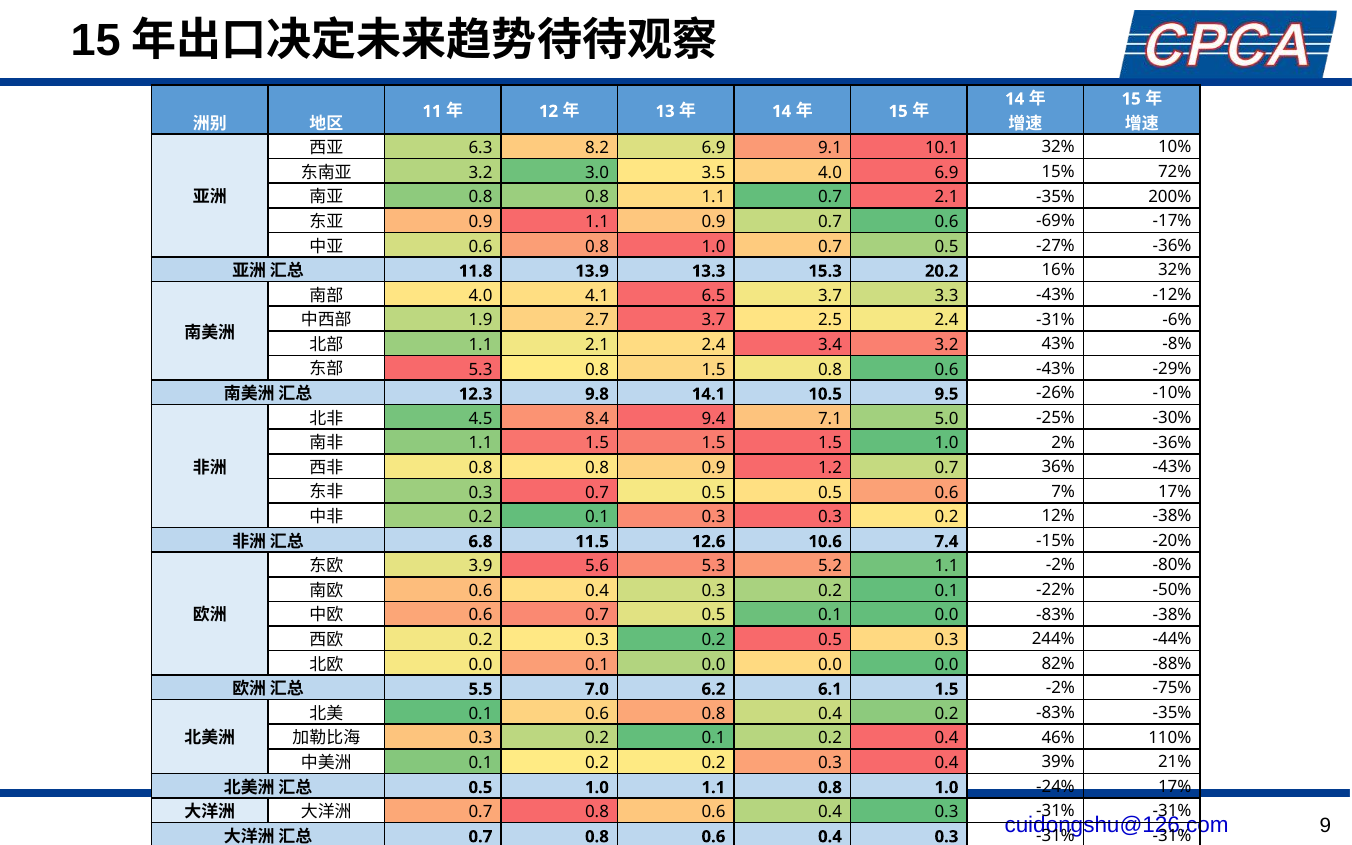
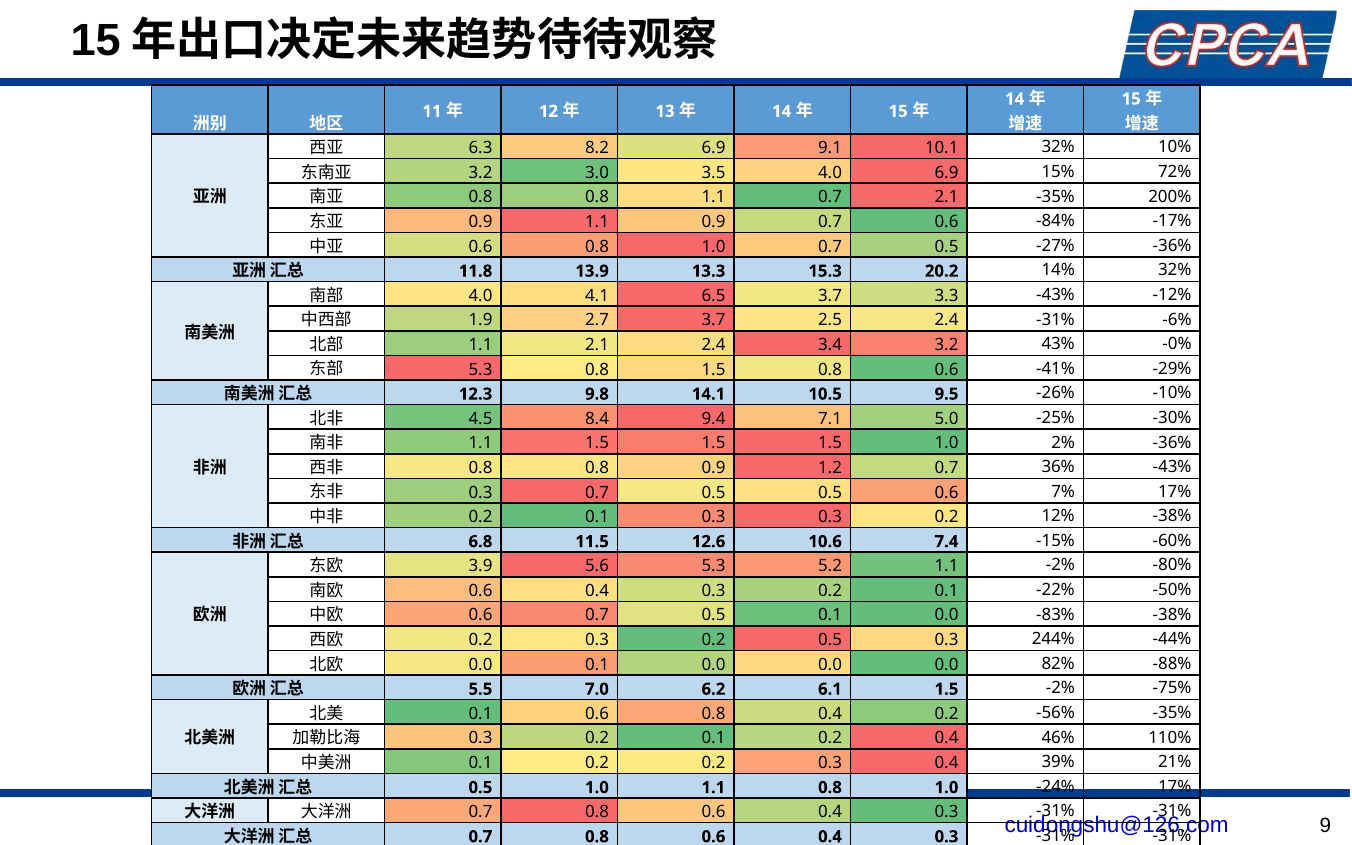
-69%: -69% -> -84%
16%: 16% -> 14%
-8%: -8% -> -0%
-43% at (1056, 369): -43% -> -41%
-20%: -20% -> -60%
-83% at (1056, 713): -83% -> -56%
